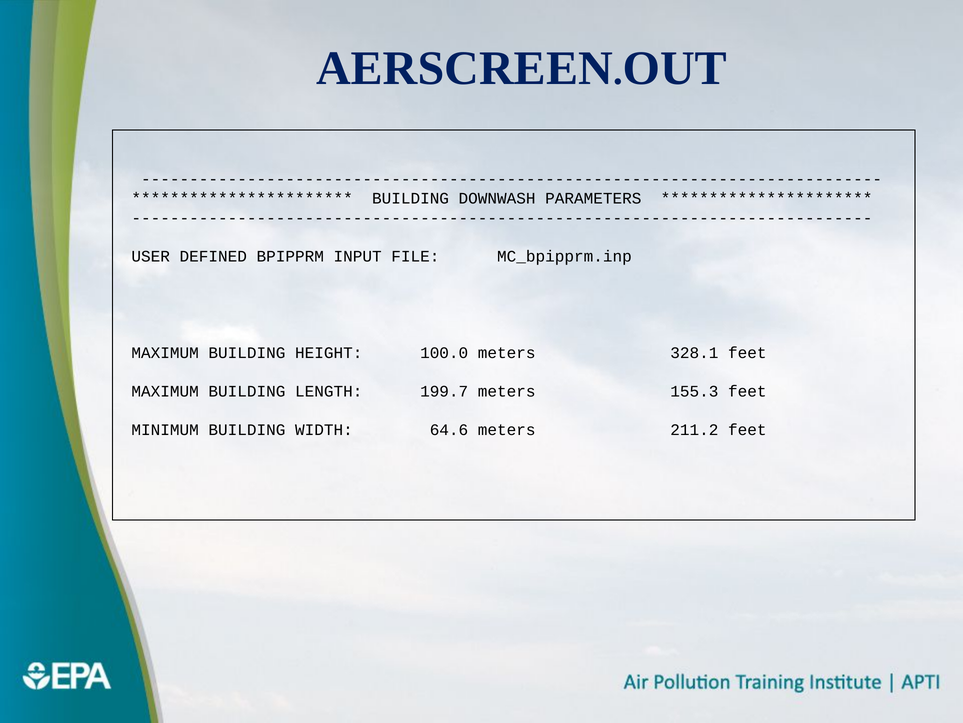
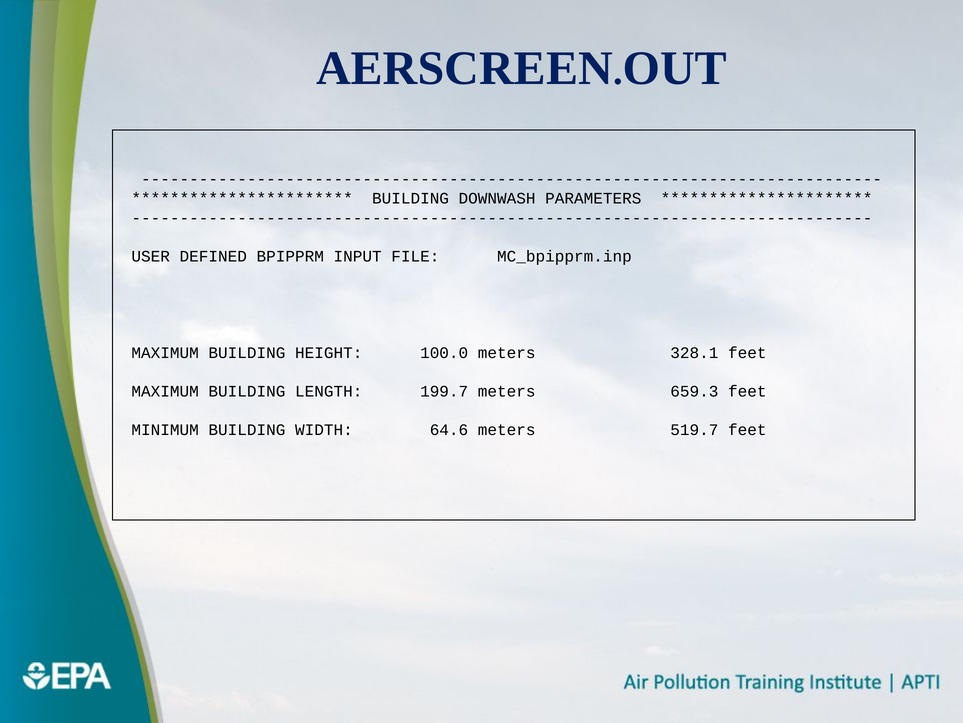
155.3: 155.3 -> 659.3
211.2: 211.2 -> 519.7
